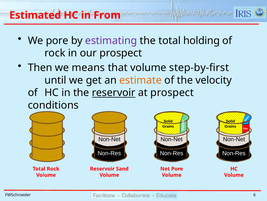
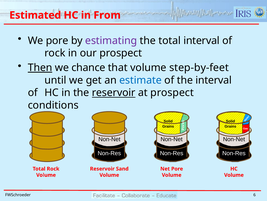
total holding: holding -> interval
Then underline: none -> present
means: means -> chance
step-by-first: step-by-first -> step-by-feet
estimate colour: orange -> blue
the velocity: velocity -> interval
